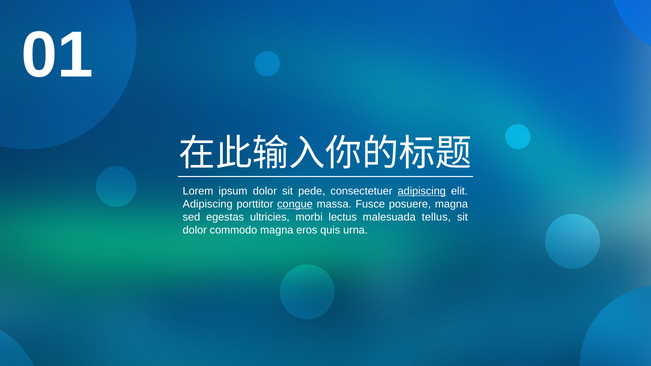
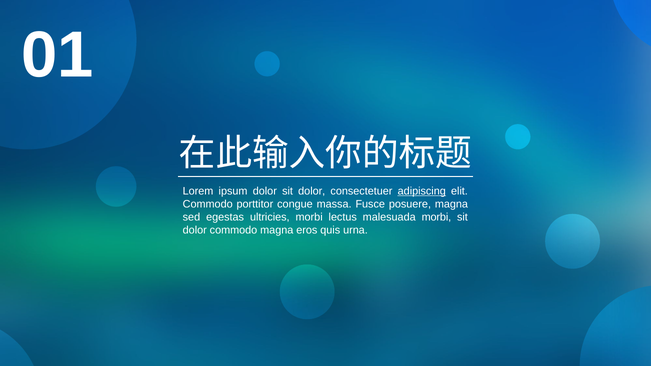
dolor sit pede: pede -> dolor
Adipiscing at (208, 204): Adipiscing -> Commodo
congue underline: present -> none
malesuada tellus: tellus -> morbi
